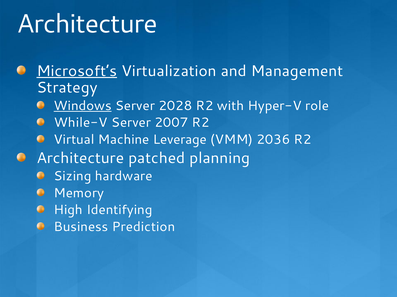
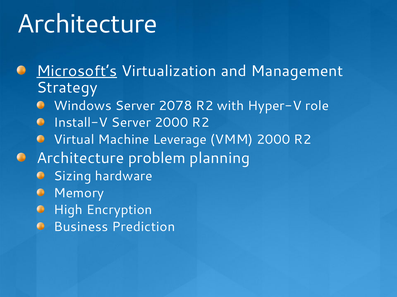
Windows underline: present -> none
2028: 2028 -> 2078
While-V: While-V -> Install-V
Server 2007: 2007 -> 2000
VMM 2036: 2036 -> 2000
patched: patched -> problem
Identifying: Identifying -> Encryption
